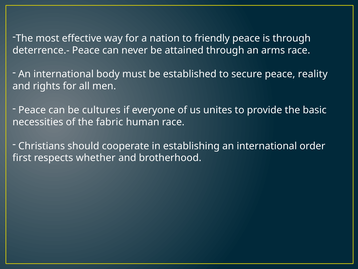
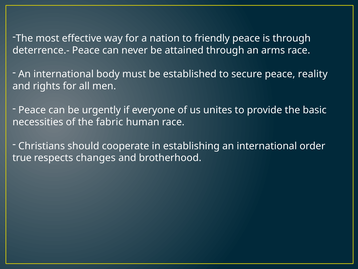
cultures: cultures -> urgently
first: first -> true
whether: whether -> changes
